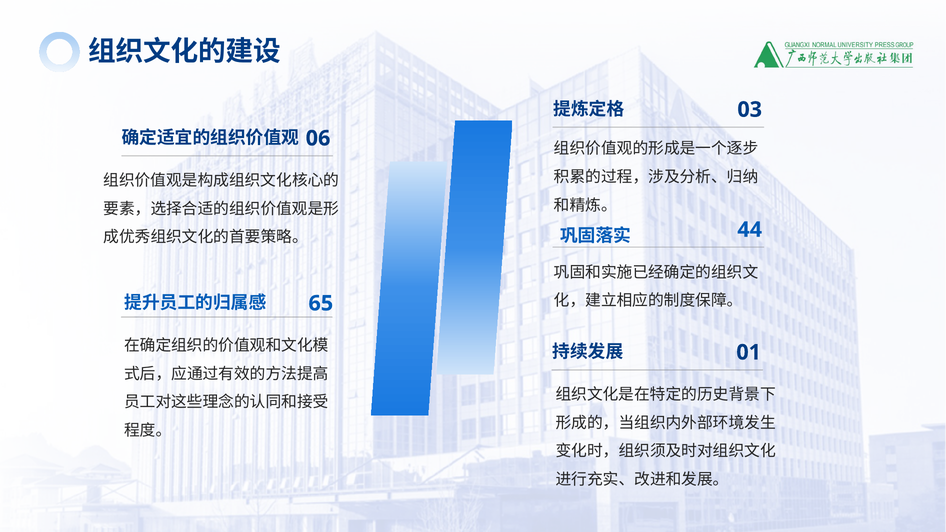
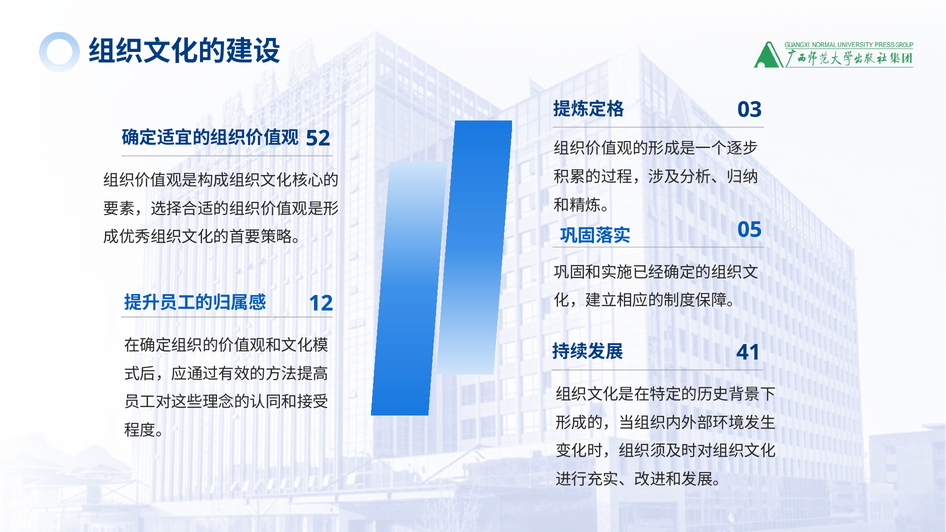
06: 06 -> 52
44: 44 -> 05
65: 65 -> 12
01: 01 -> 41
